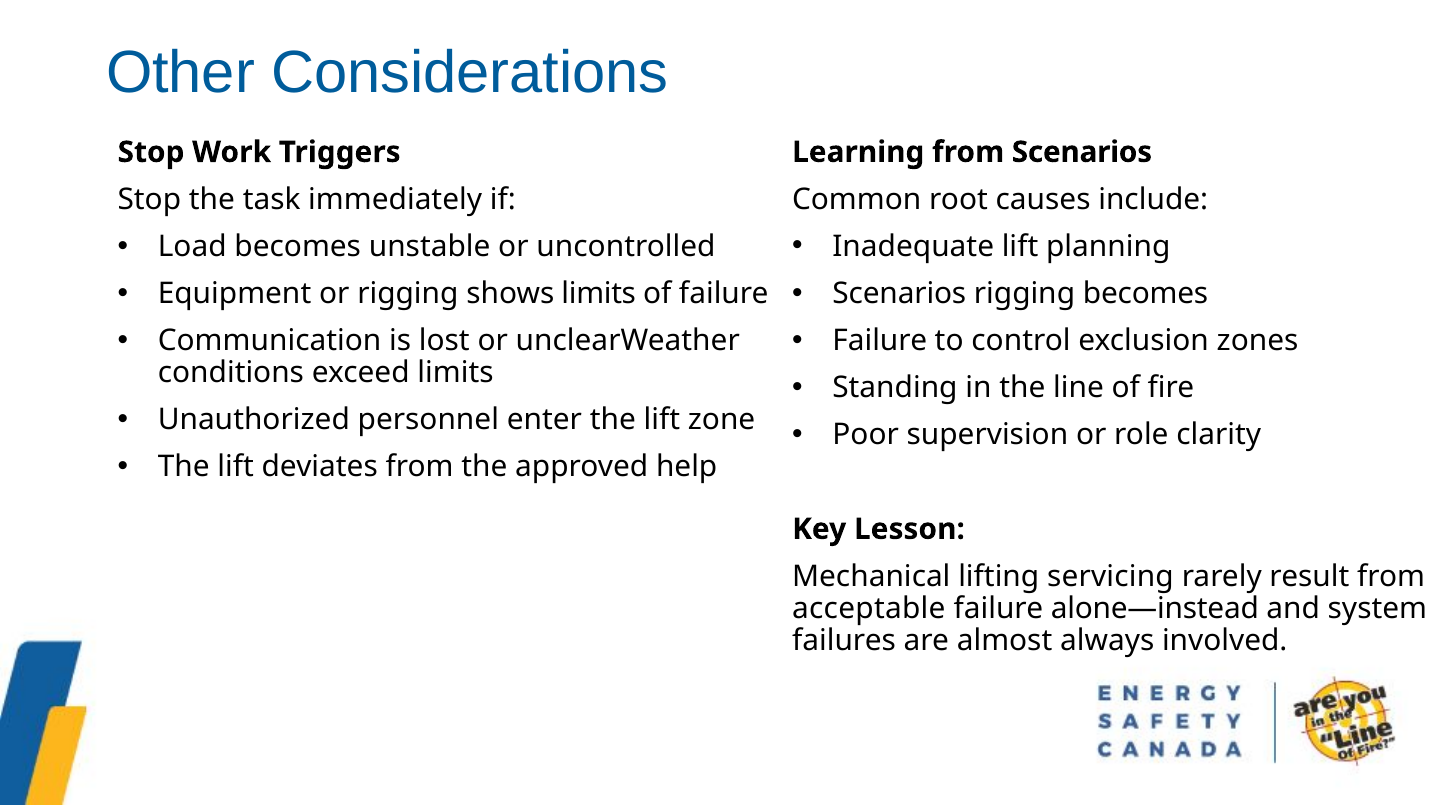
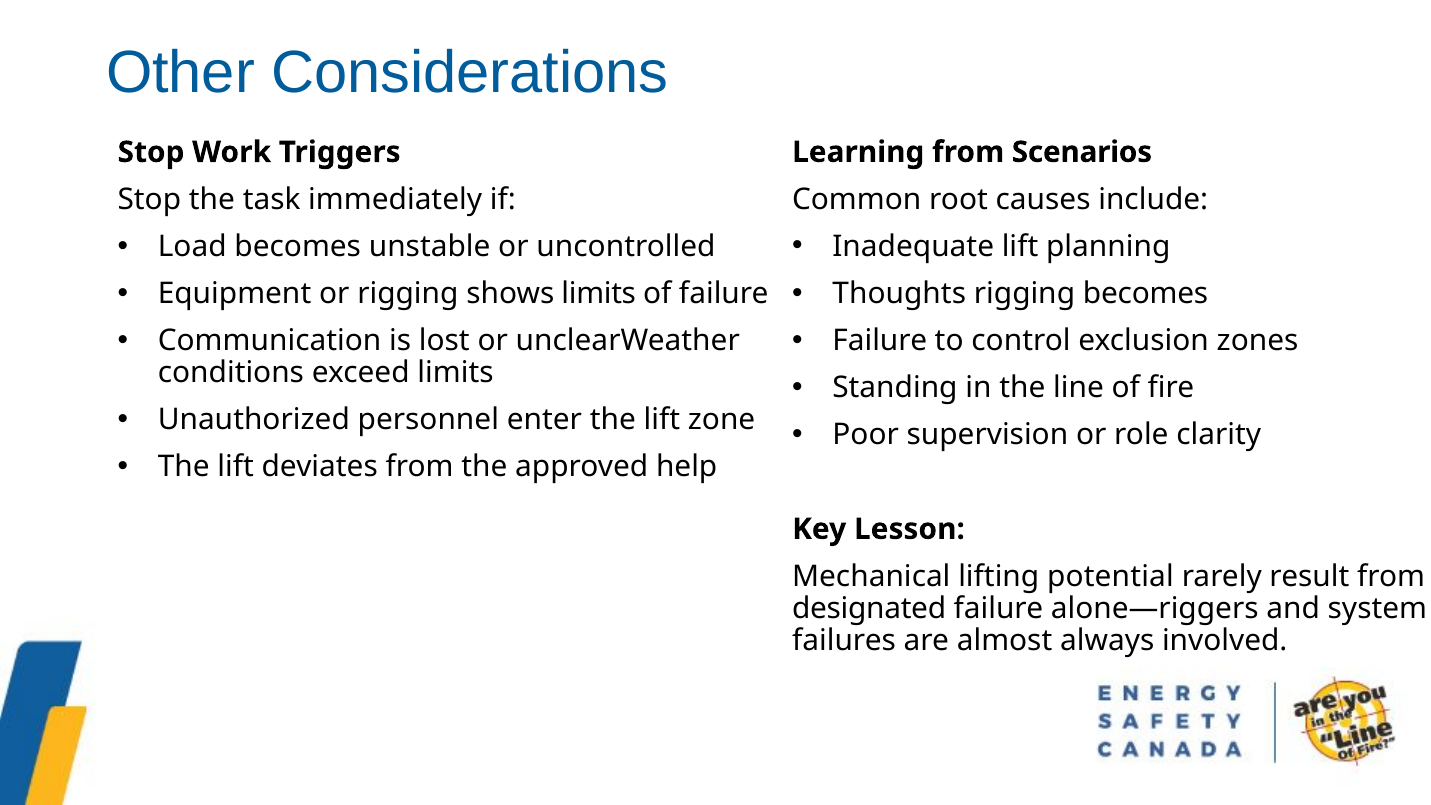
Scenarios at (899, 293): Scenarios -> Thoughts
servicing: servicing -> potential
acceptable: acceptable -> designated
alone—instead: alone—instead -> alone—riggers
